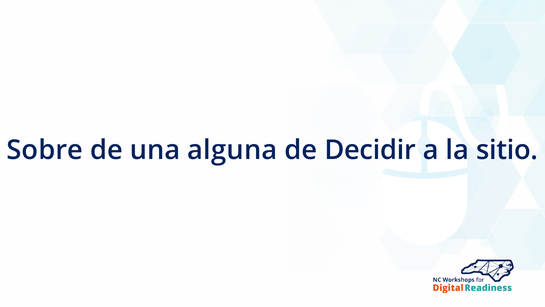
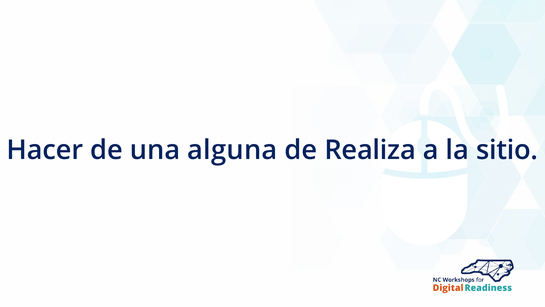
Sobre: Sobre -> Hacer
Decidir: Decidir -> Realiza
